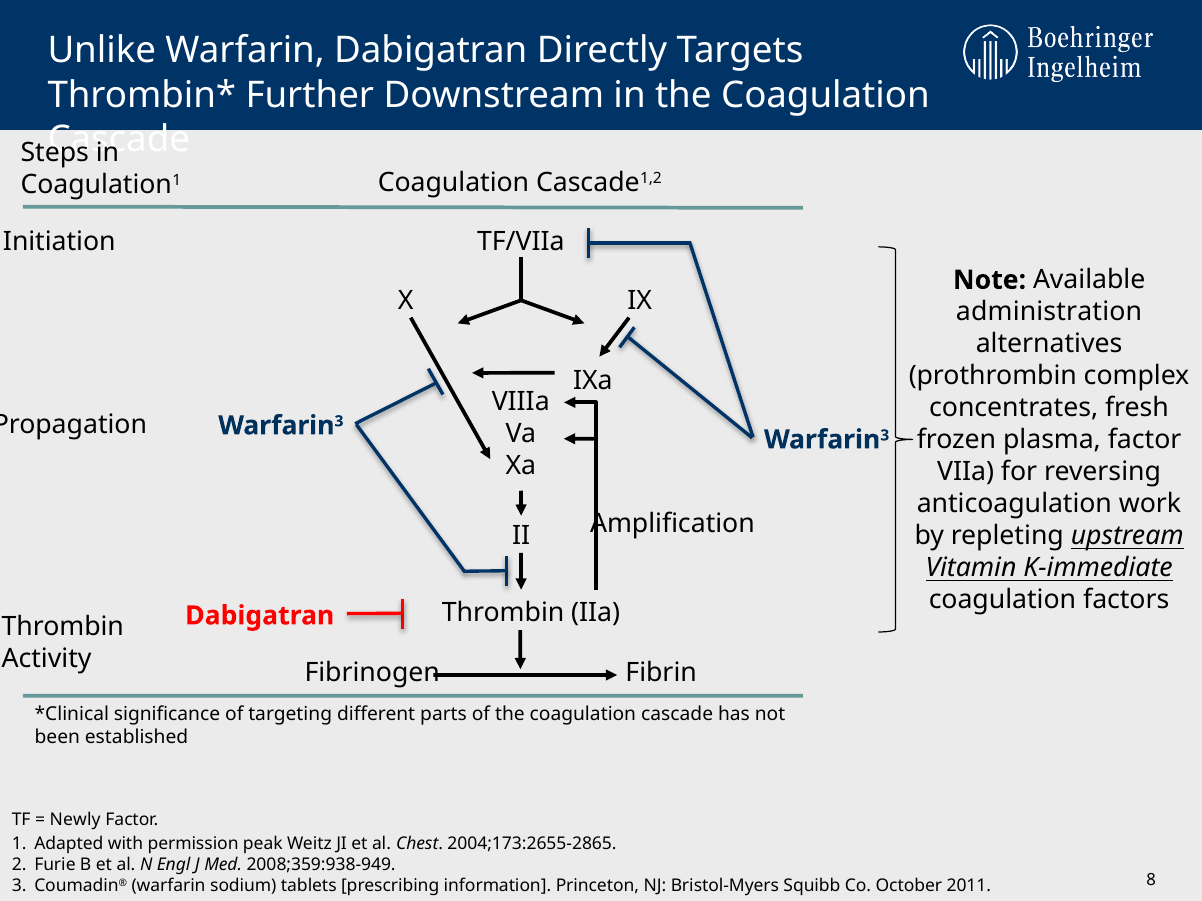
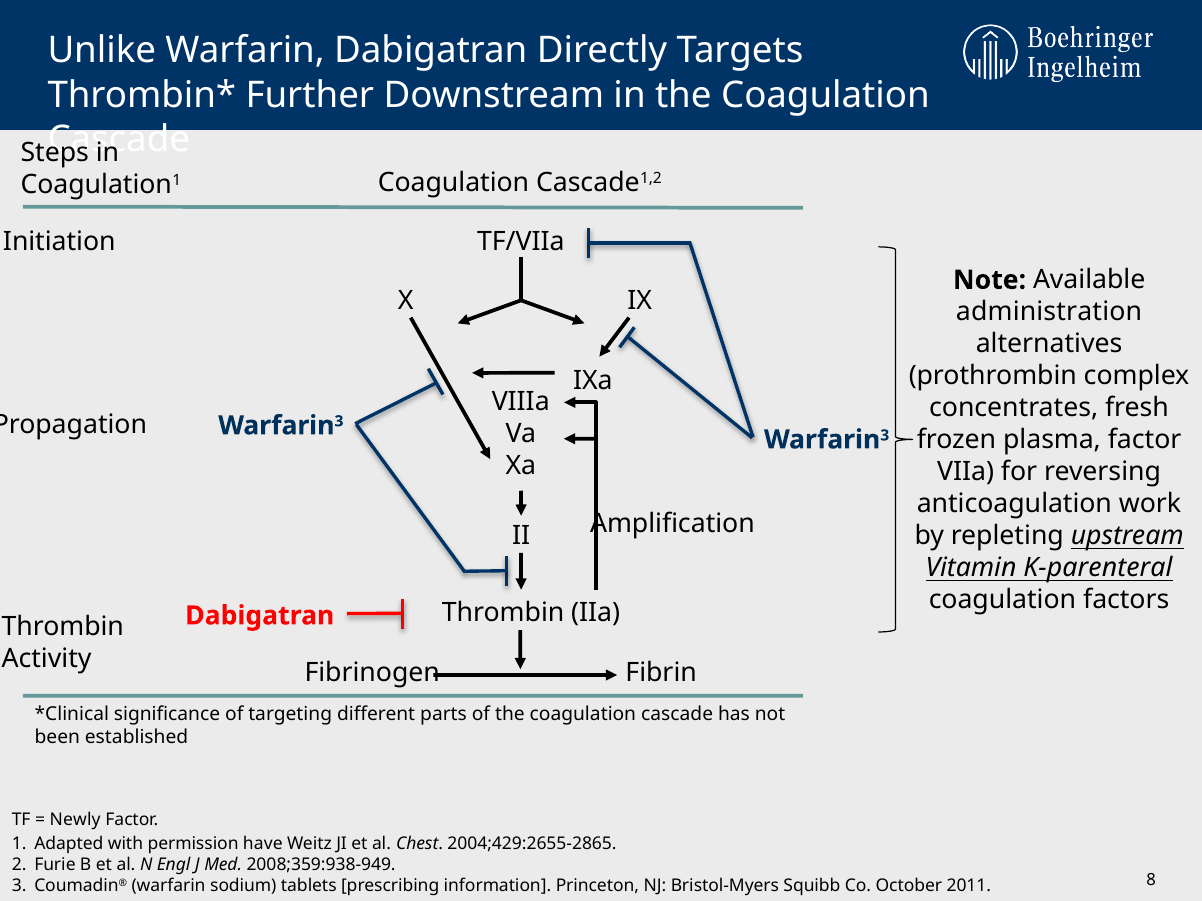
K-immediate: K-immediate -> K-parenteral
peak: peak -> have
2004;173:2655-2865: 2004;173:2655-2865 -> 2004;429:2655-2865
